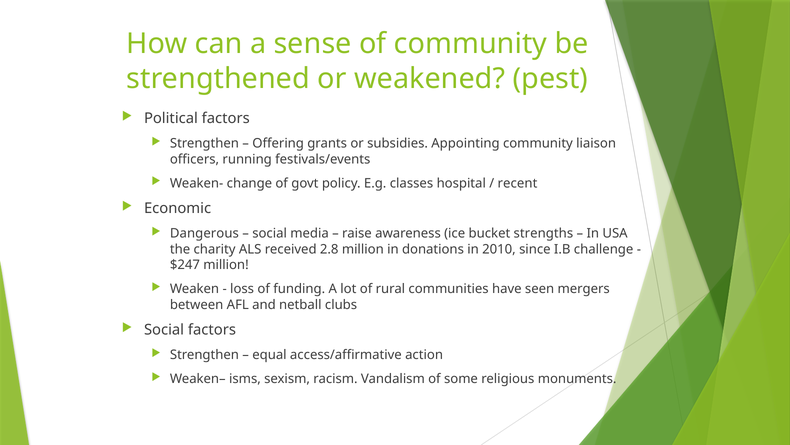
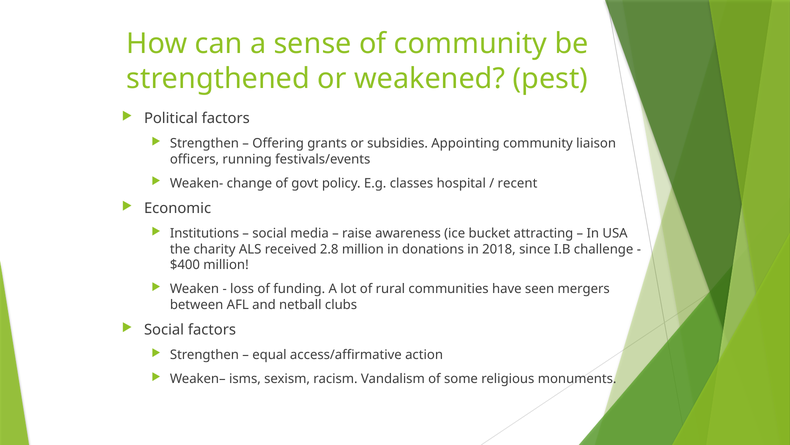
Dangerous: Dangerous -> Institutions
strengths: strengths -> attracting
2010: 2010 -> 2018
$247: $247 -> $400
